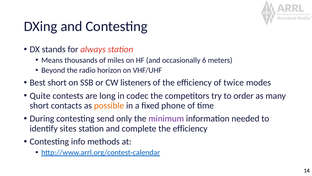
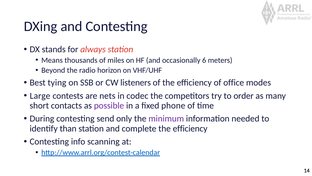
Best short: short -> tying
twice: twice -> office
Quite: Quite -> Large
long: long -> nets
possible colour: orange -> purple
sites: sites -> than
methods: methods -> scanning
